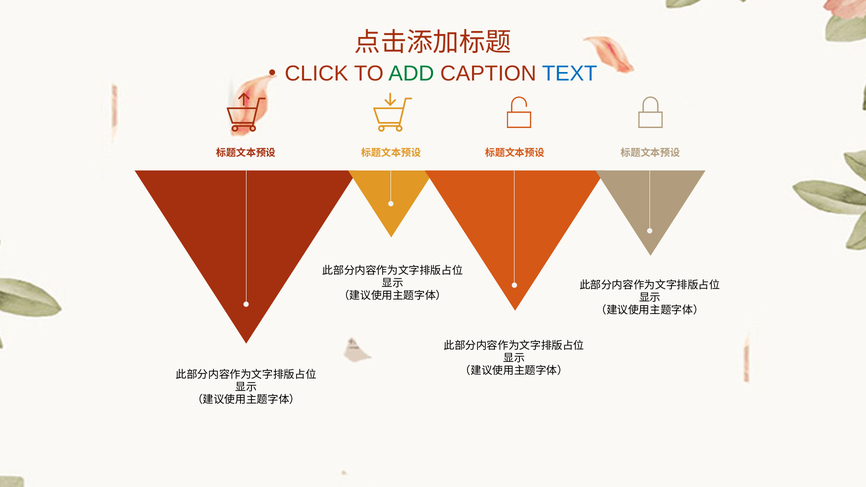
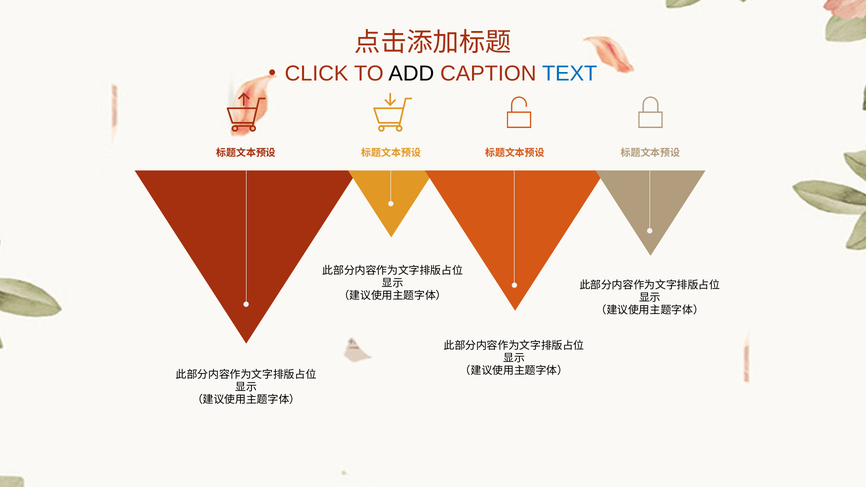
ADD colour: green -> black
